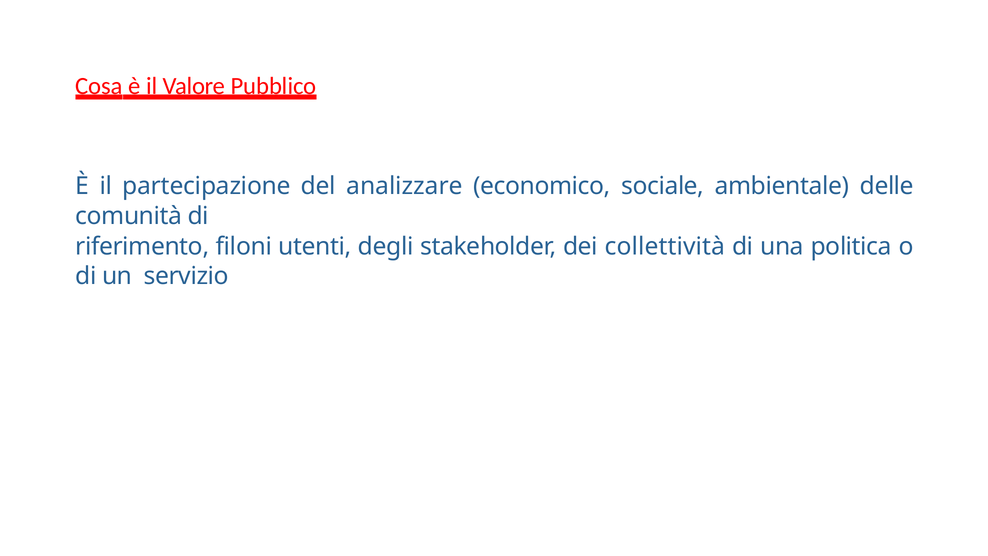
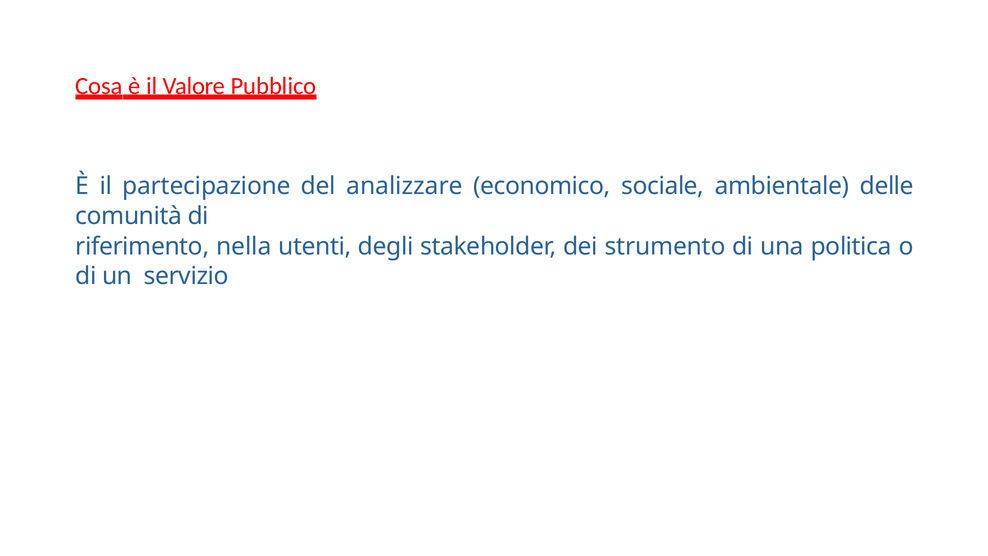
filoni: filoni -> nella
collettività: collettività -> strumento
